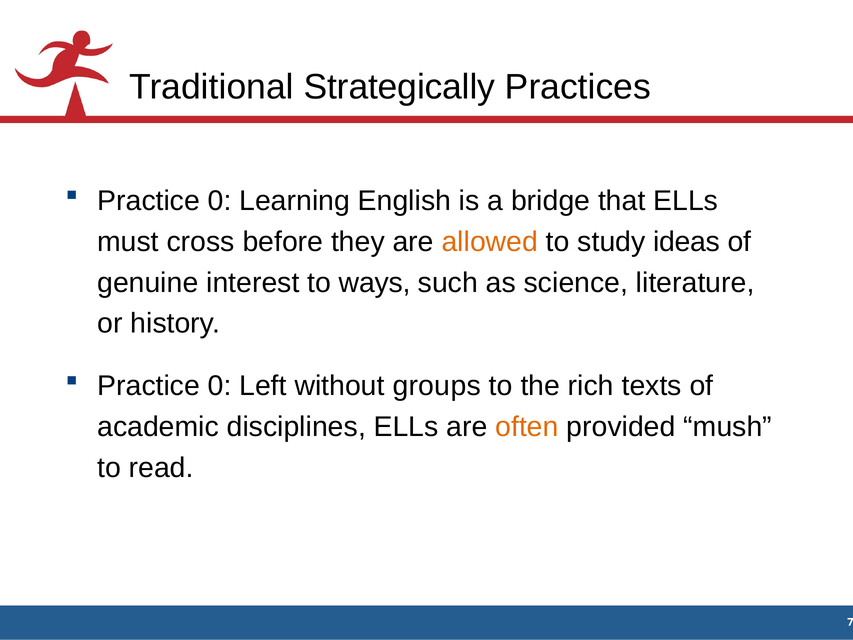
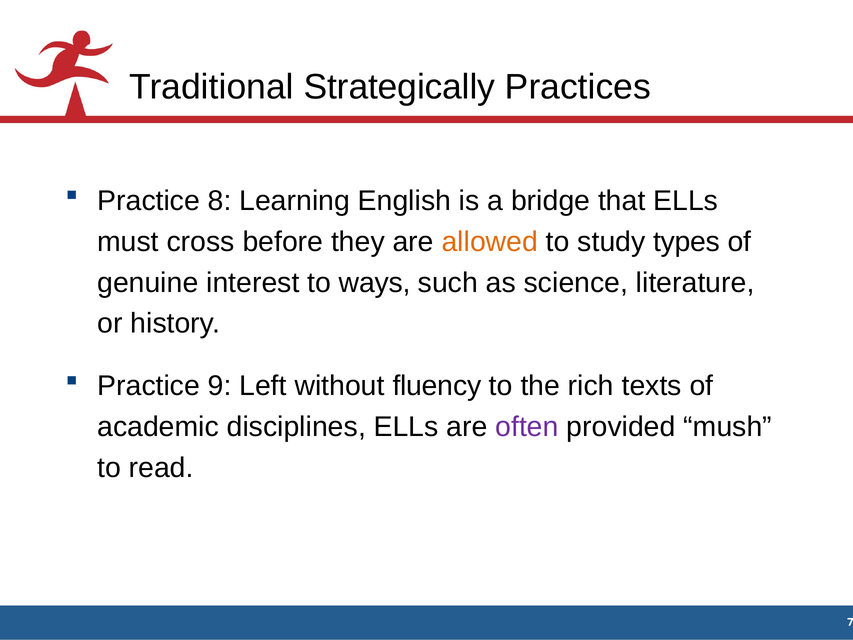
0 at (220, 201): 0 -> 8
ideas: ideas -> types
0 at (220, 386): 0 -> 9
groups: groups -> fluency
often colour: orange -> purple
